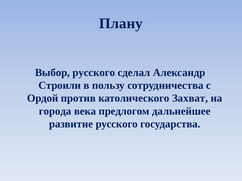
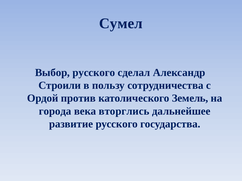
Плану: Плану -> Сумел
Захват: Захват -> Земель
предлогом: предлогом -> вторглись
